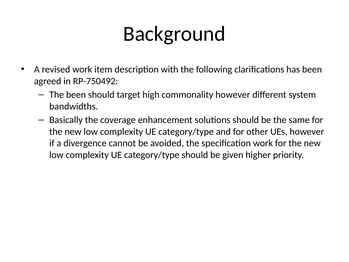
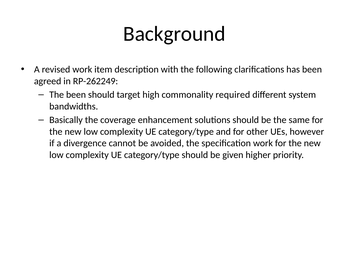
RP-750492: RP-750492 -> RP-262249
commonality however: however -> required
